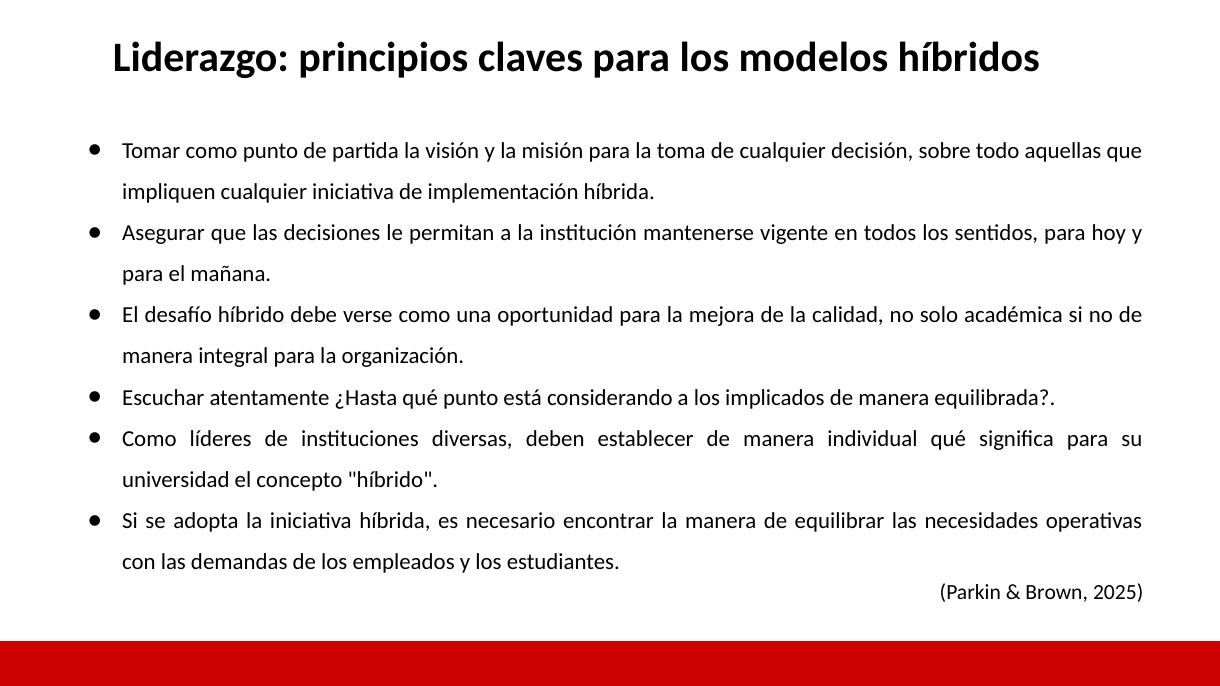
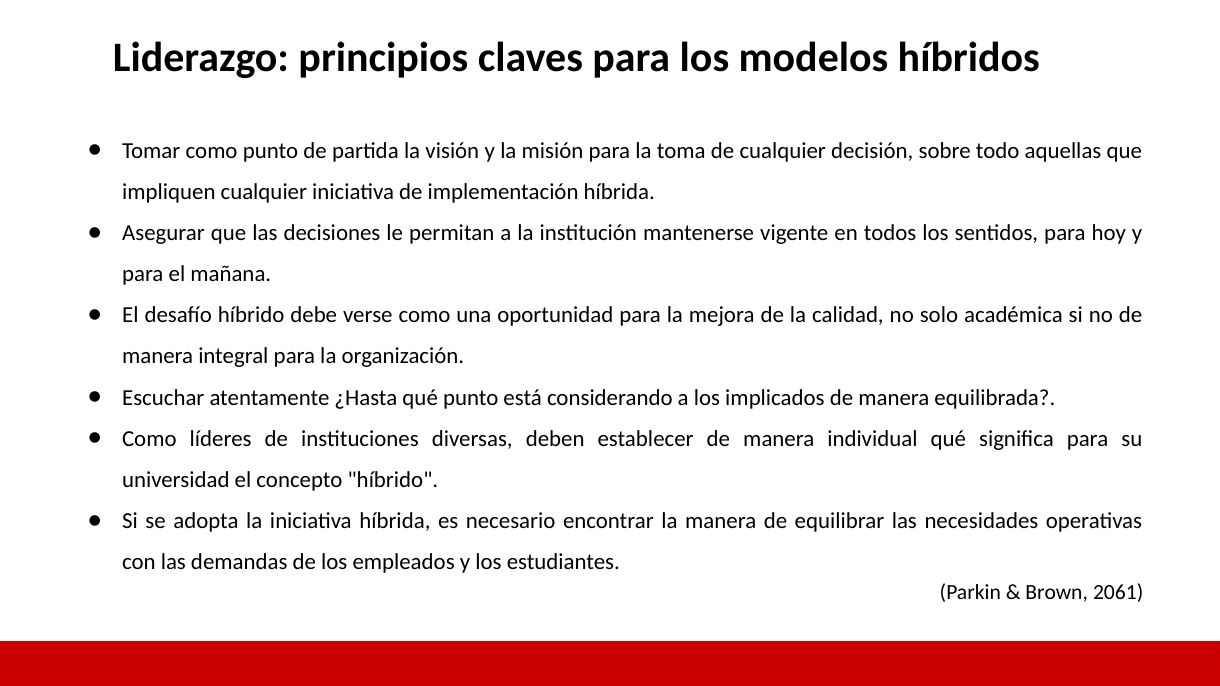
2025: 2025 -> 2061
